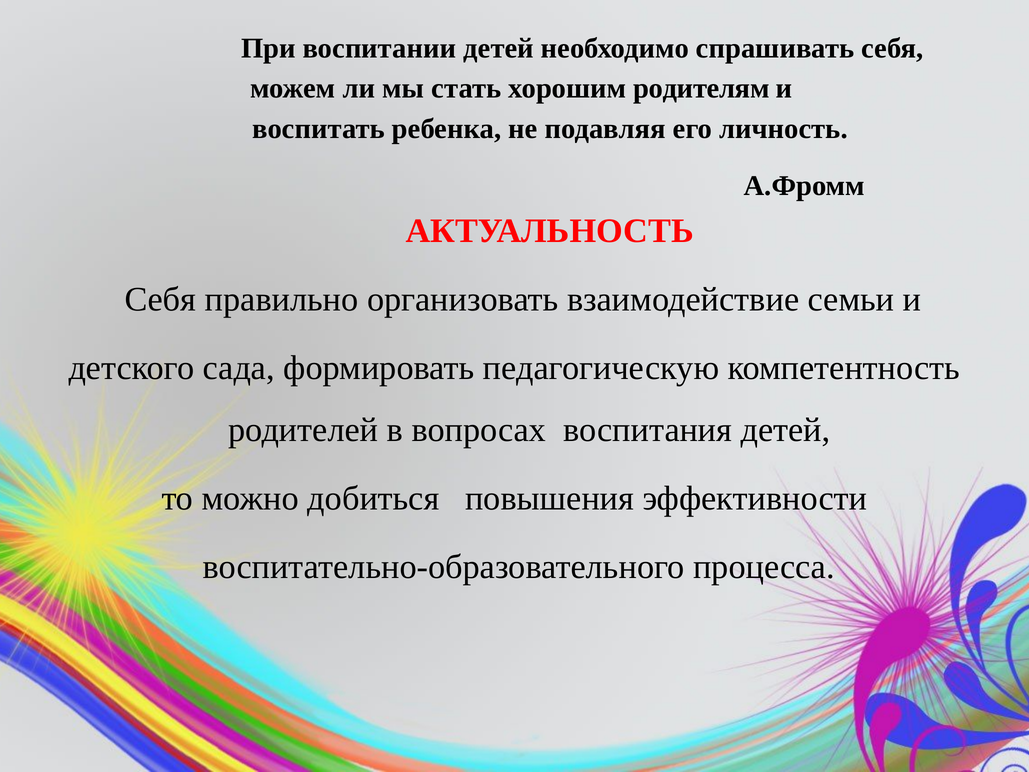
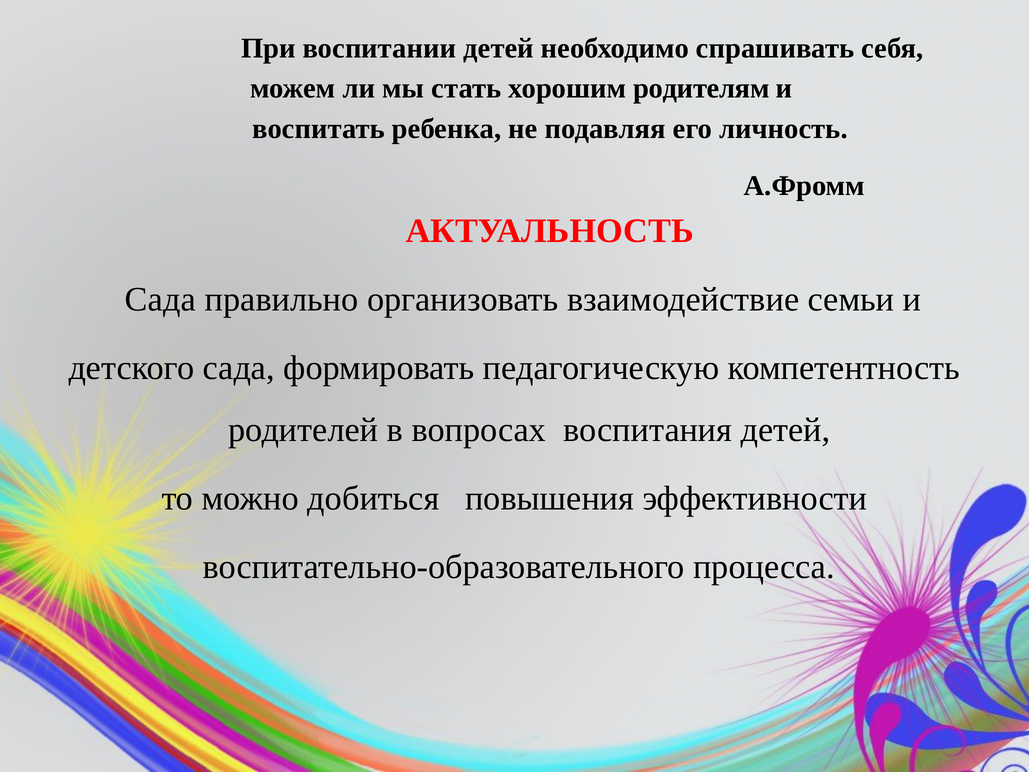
Себя at (160, 299): Себя -> Сада
